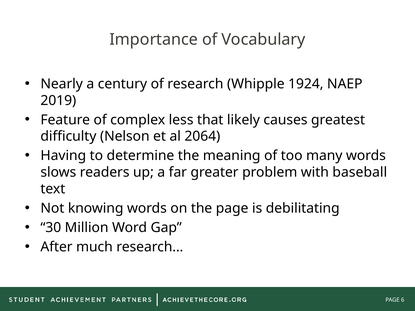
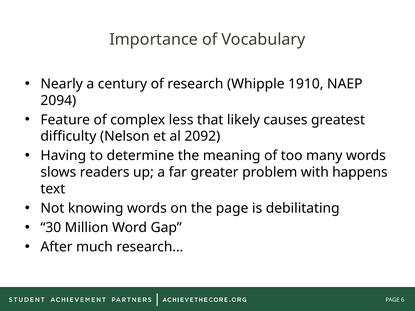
1924: 1924 -> 1910
2019: 2019 -> 2094
2064: 2064 -> 2092
baseball: baseball -> happens
